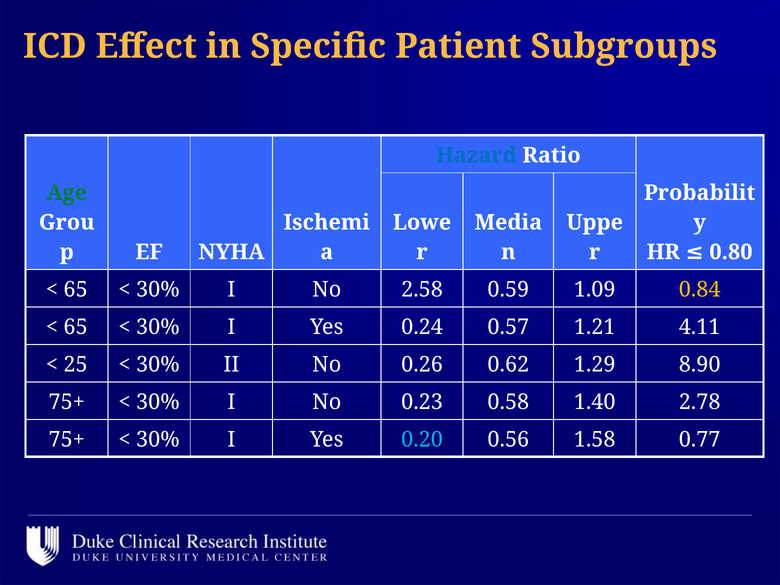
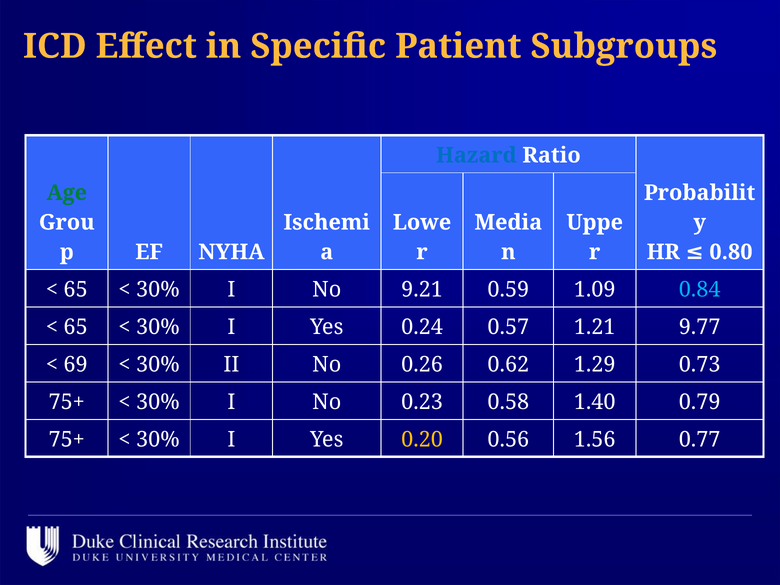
2.58: 2.58 -> 9.21
0.84 colour: yellow -> light blue
4.11: 4.11 -> 9.77
25: 25 -> 69
8.90: 8.90 -> 0.73
2.78: 2.78 -> 0.79
0.20 colour: light blue -> yellow
1.58: 1.58 -> 1.56
